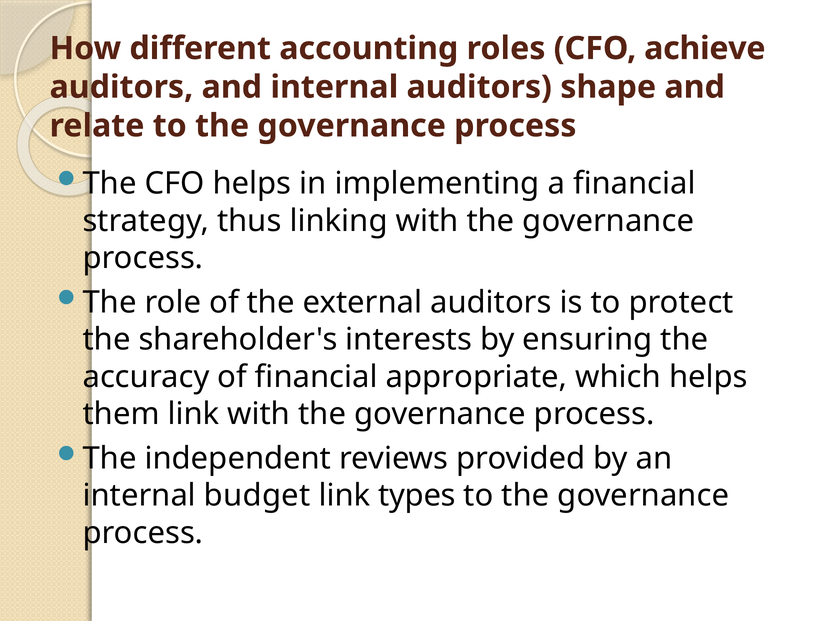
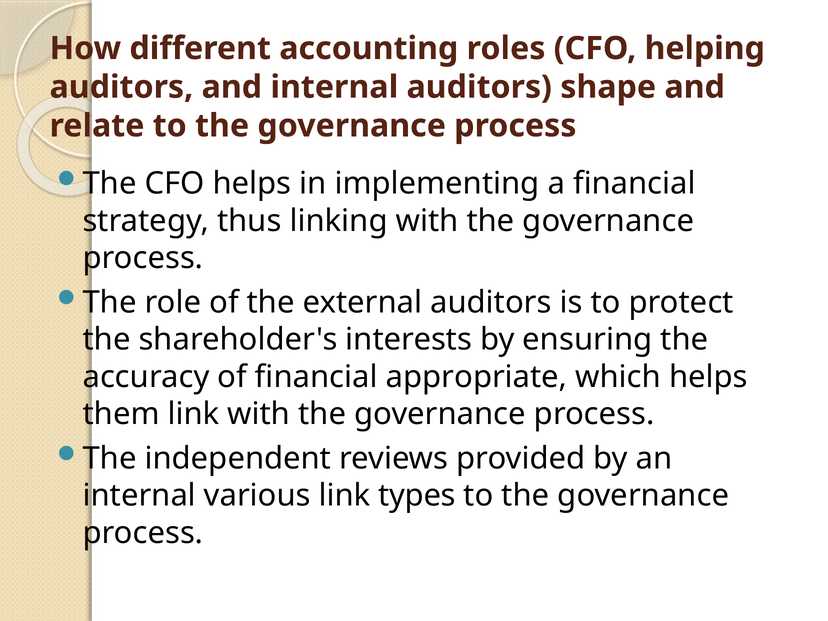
achieve: achieve -> helping
budget: budget -> various
